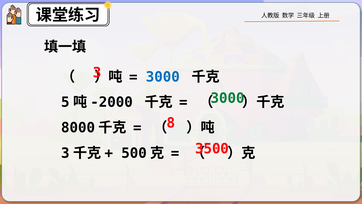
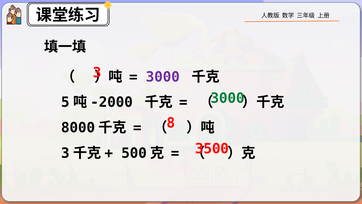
3000 at (163, 77) colour: blue -> purple
